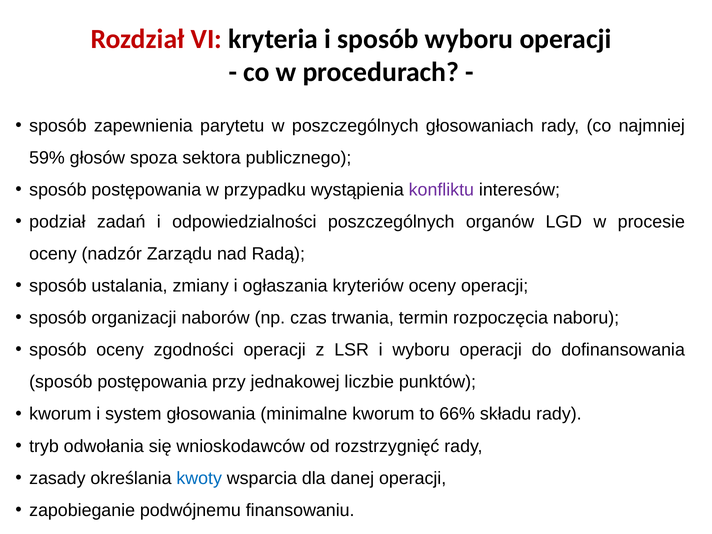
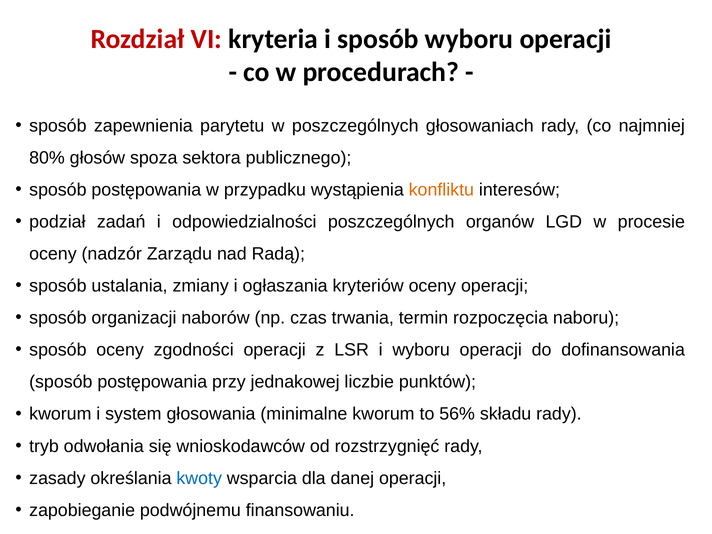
59%: 59% -> 80%
konfliktu colour: purple -> orange
66%: 66% -> 56%
